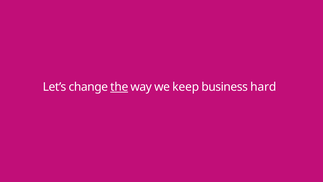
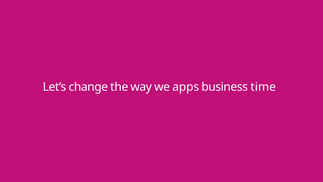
the underline: present -> none
keep: keep -> apps
hard: hard -> time
